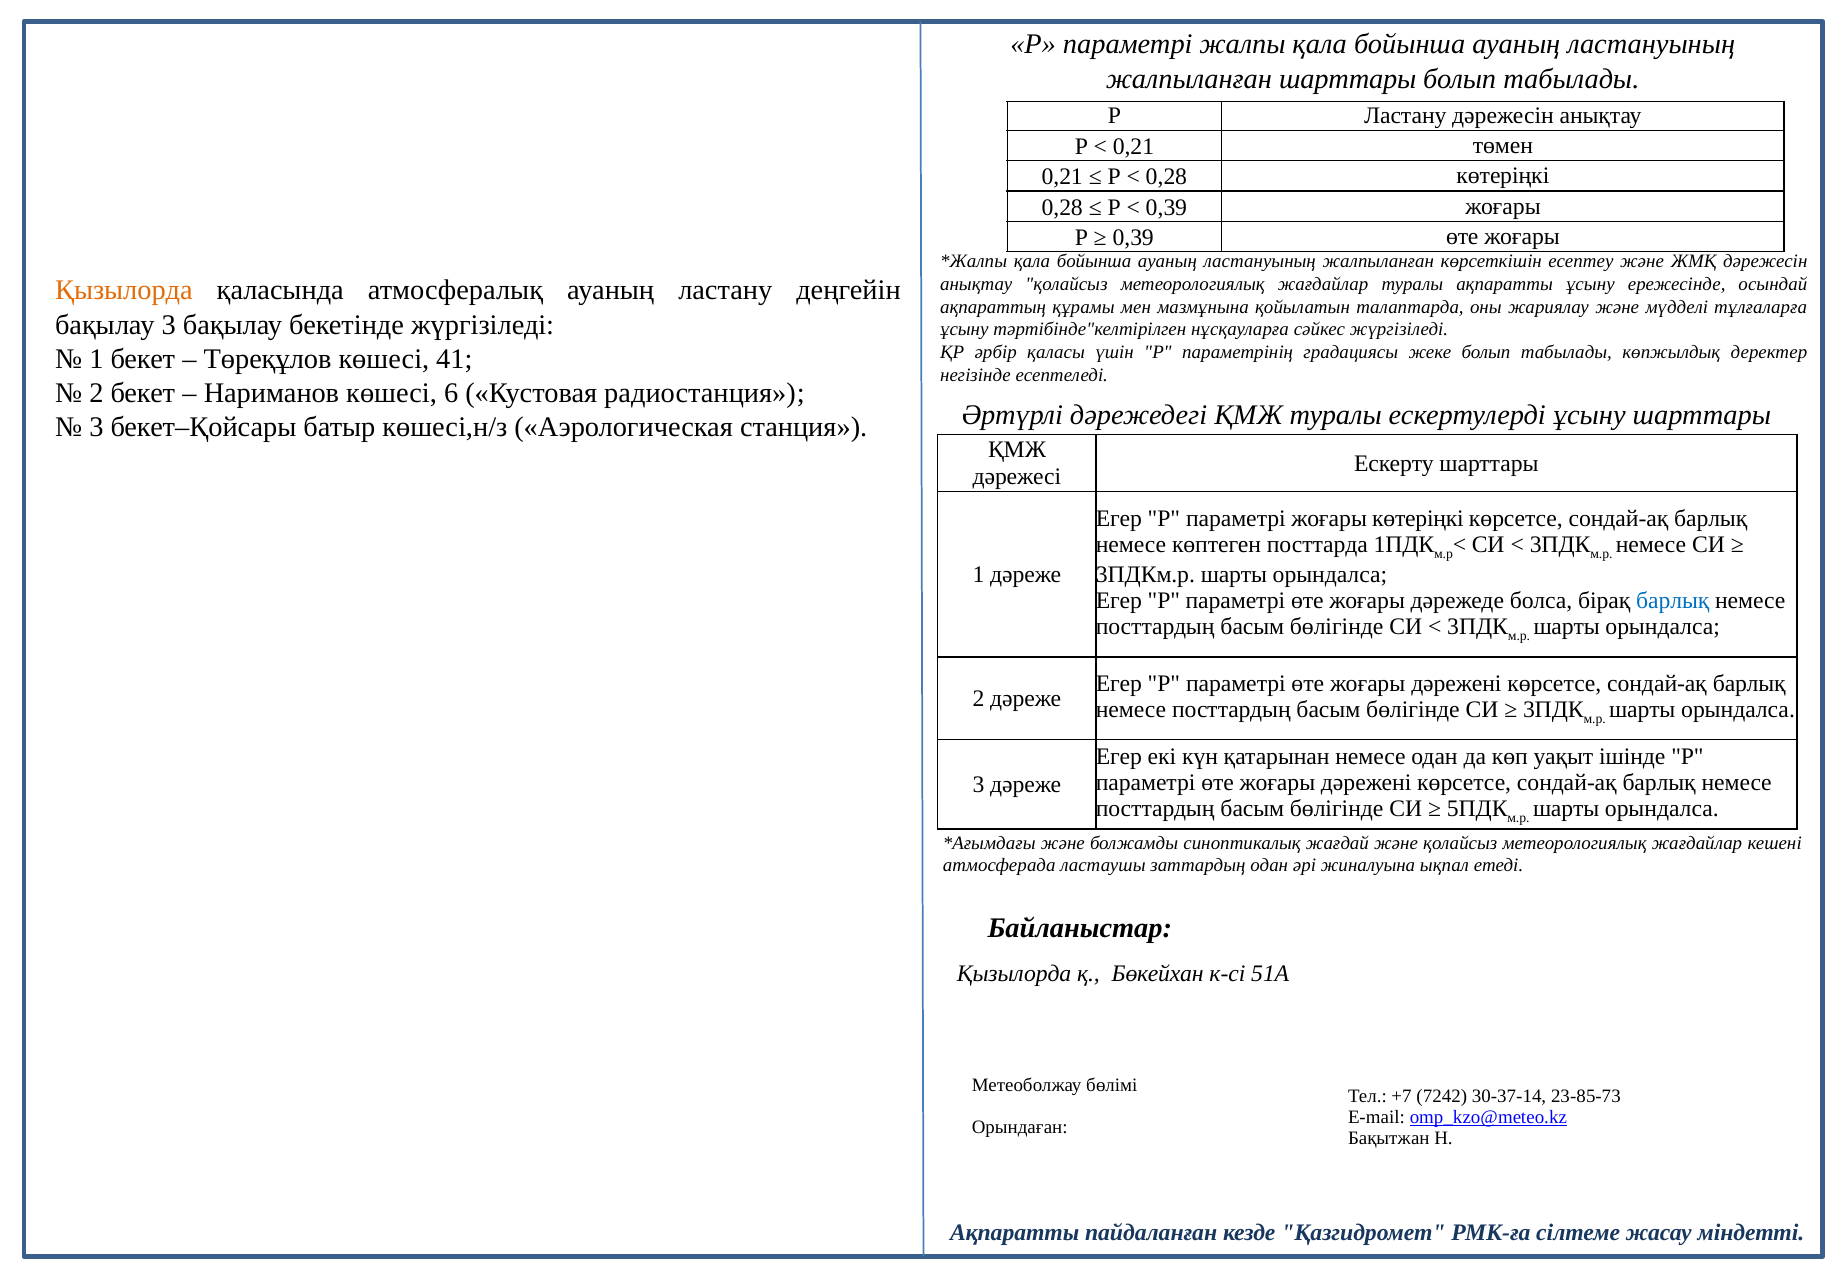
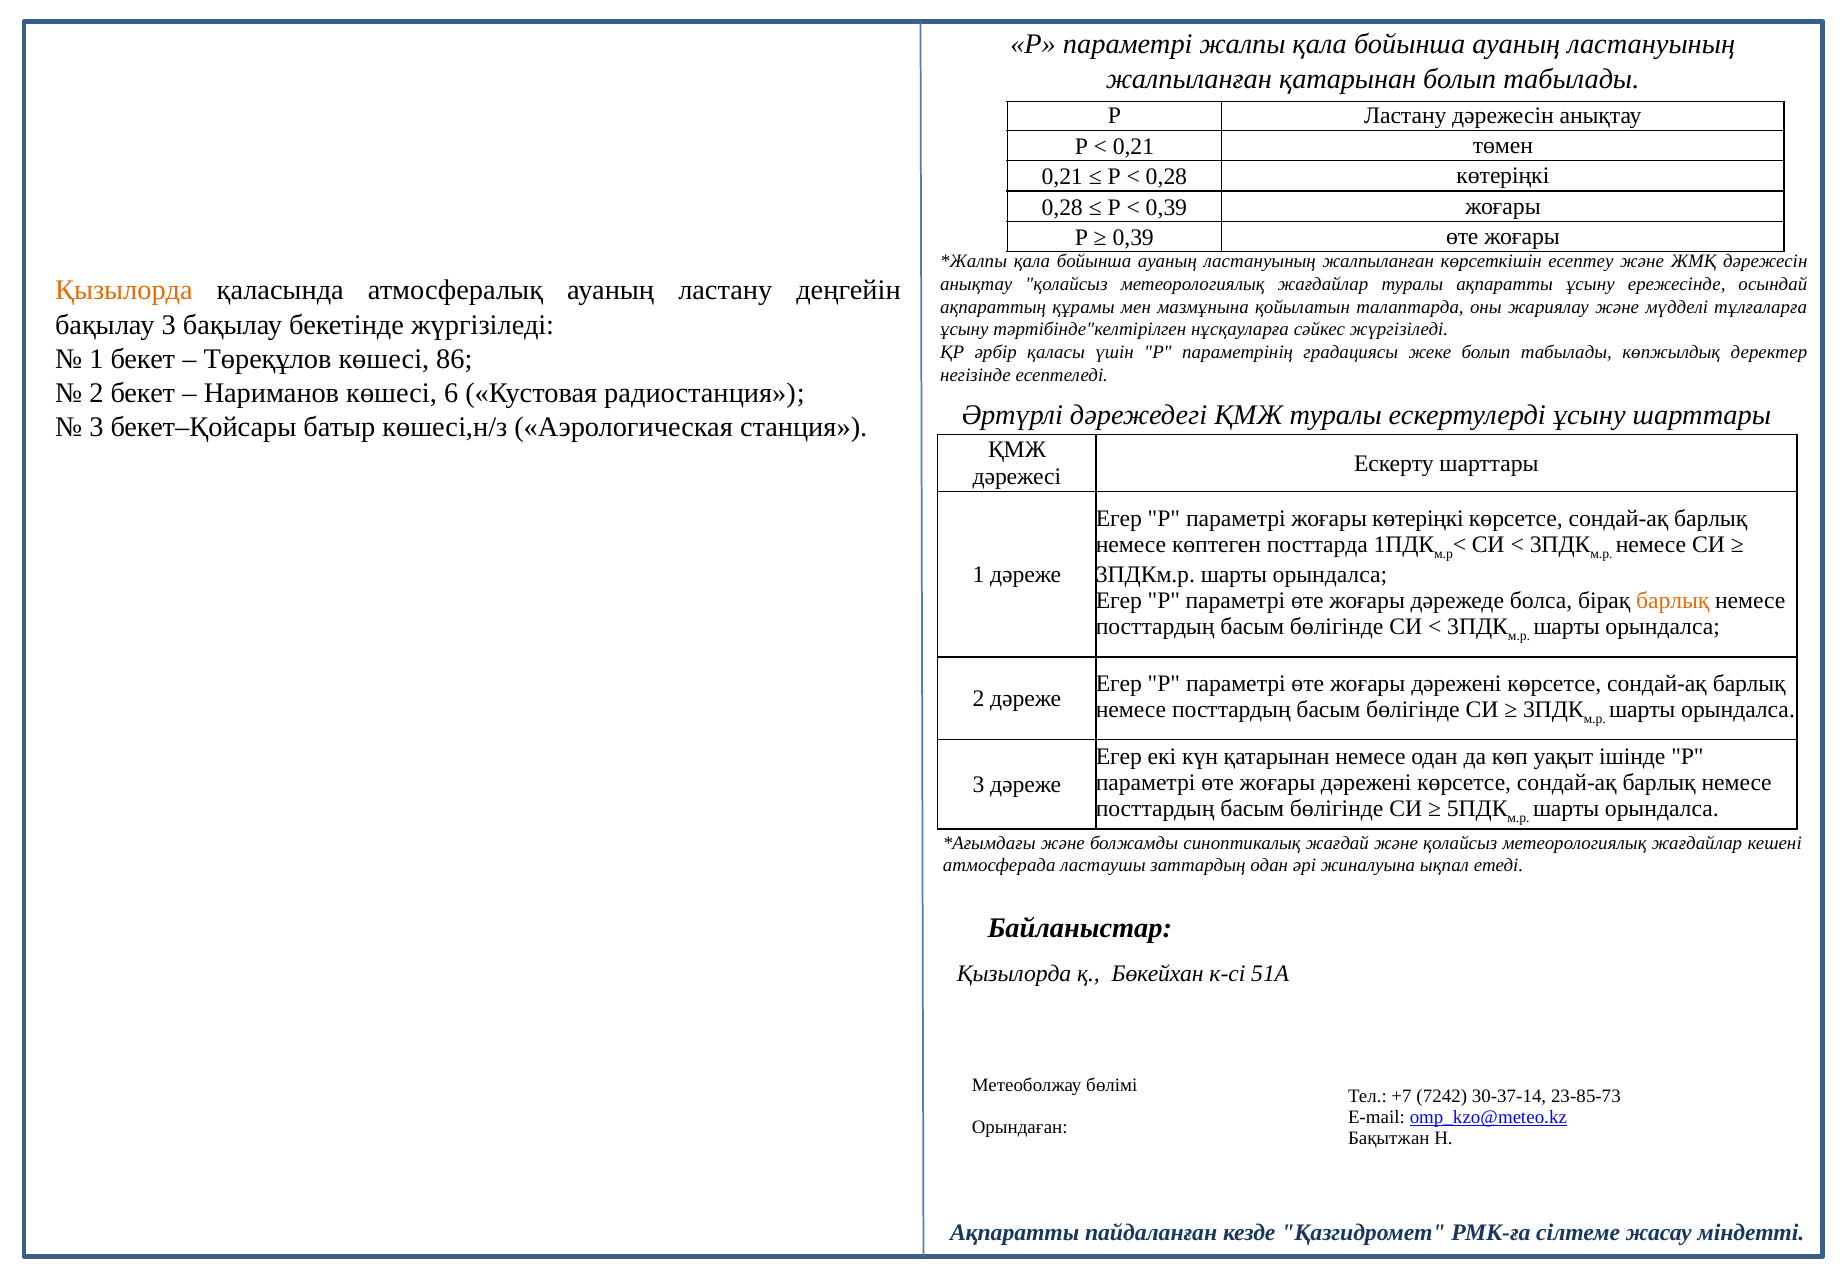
жалпыланған шарттары: шарттары -> қатарынан
41: 41 -> 86
барлық at (1673, 601) colour: blue -> orange
